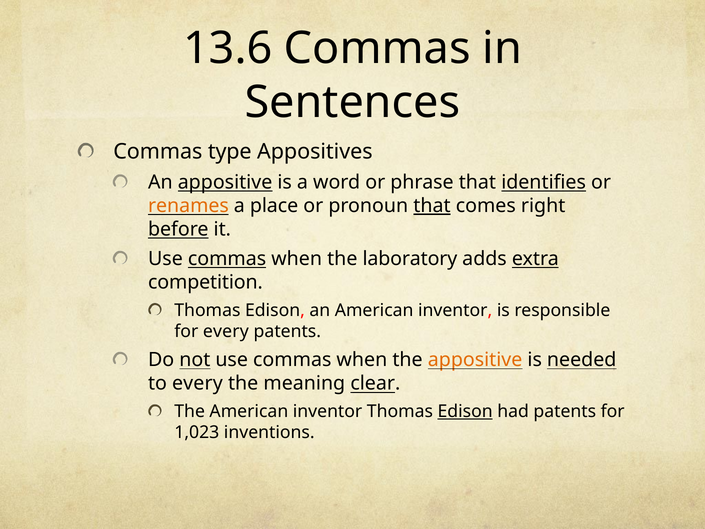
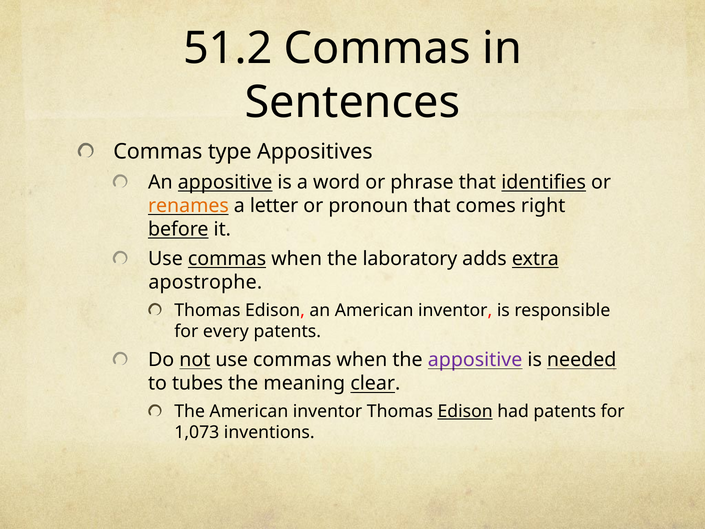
13.6: 13.6 -> 51.2
place: place -> letter
that at (432, 206) underline: present -> none
competition: competition -> apostrophe
appositive at (475, 360) colour: orange -> purple
to every: every -> tubes
1,023: 1,023 -> 1,073
